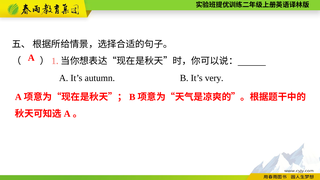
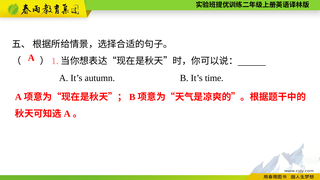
very: very -> time
